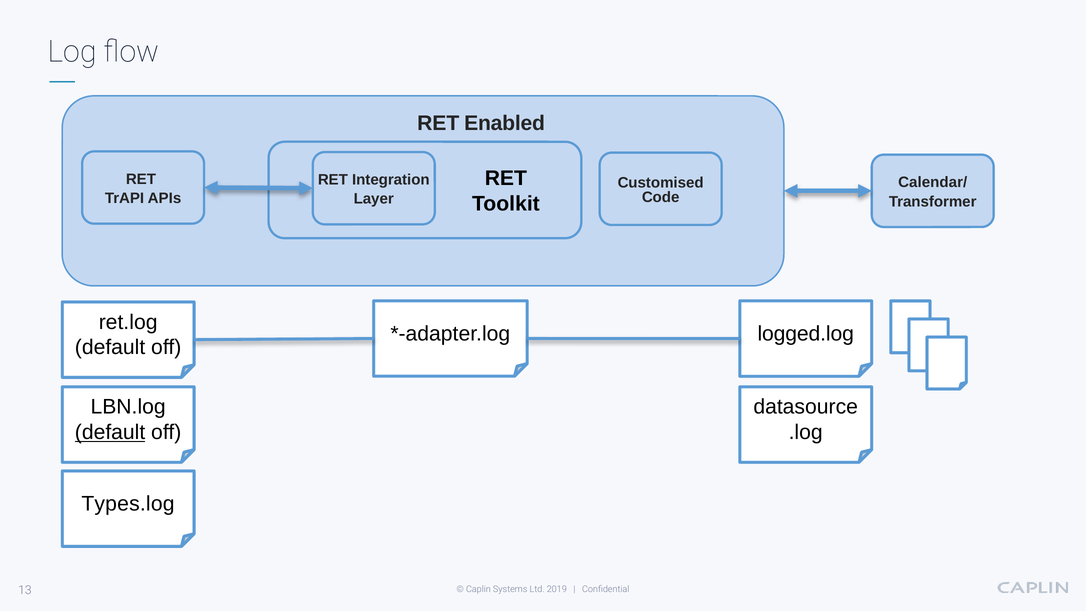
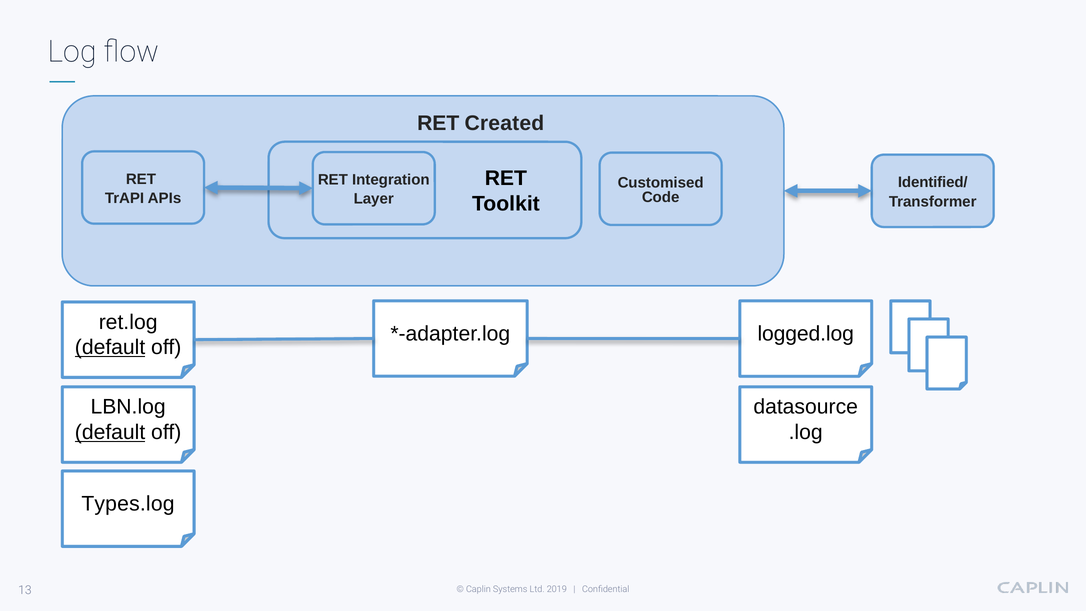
Enabled: Enabled -> Created
Calendar/: Calendar/ -> Identified/
default at (110, 347) underline: none -> present
